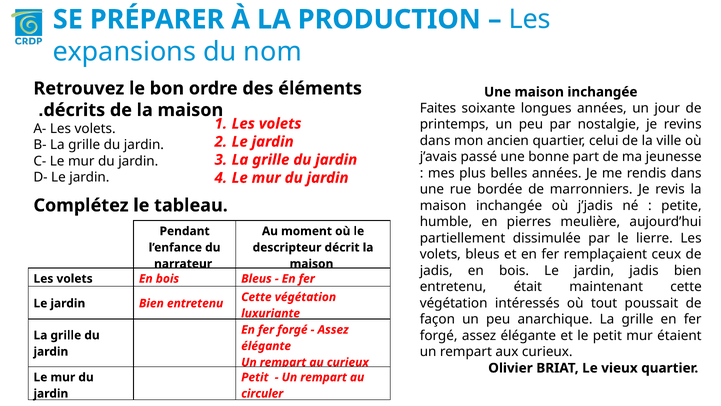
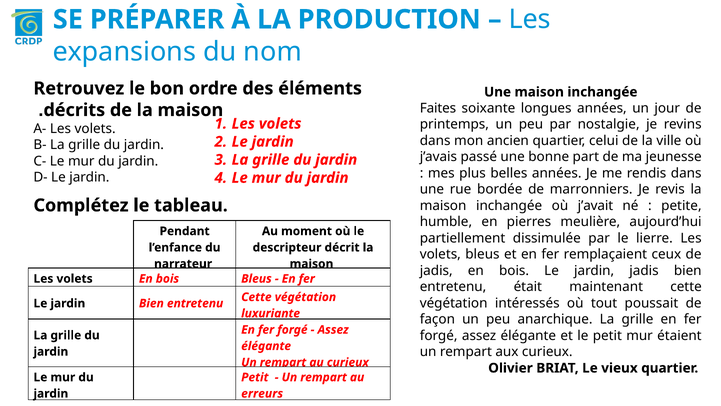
j’jadis: j’jadis -> j’avait
circuler: circuler -> erreurs
